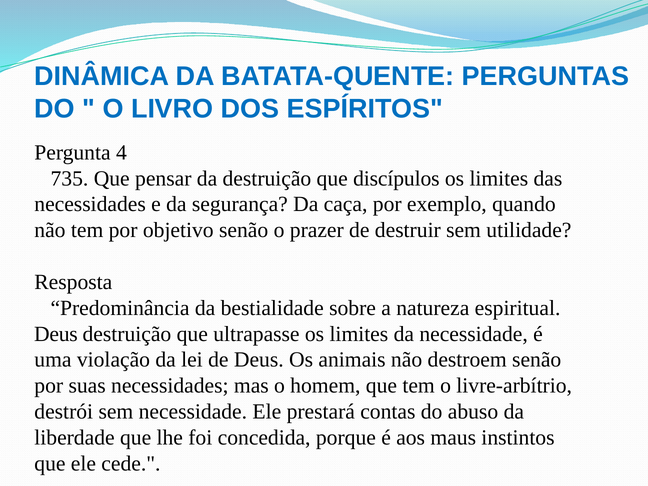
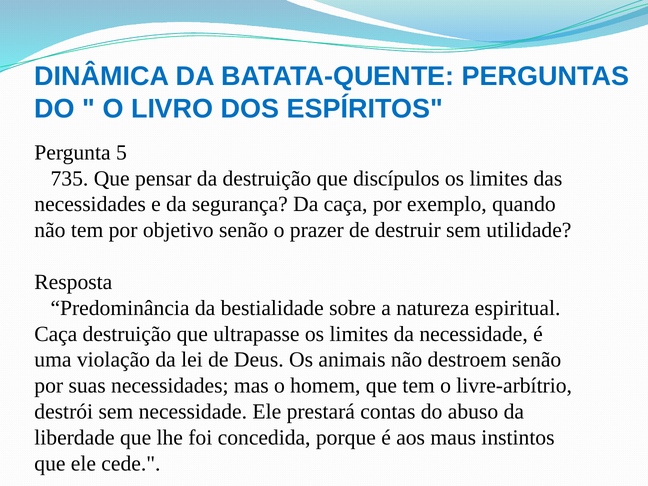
4: 4 -> 5
Deus at (56, 334): Deus -> Caça
